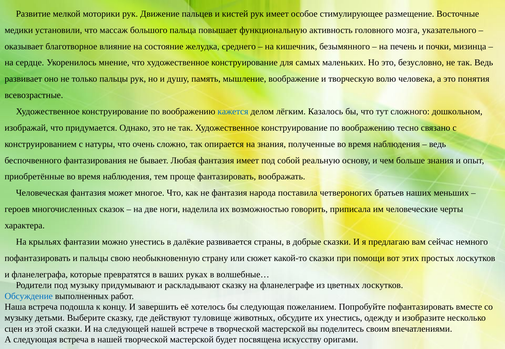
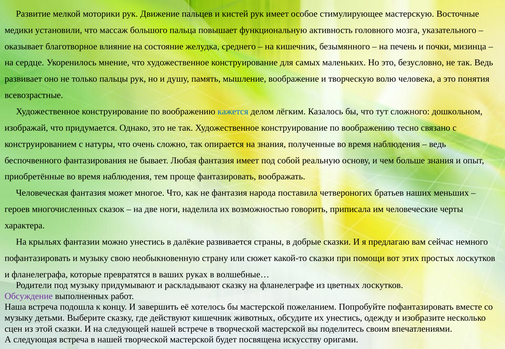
размещение: размещение -> мастерскую
и пальцы: пальцы -> музыку
Обсуждение colour: blue -> purple
бы следующая: следующая -> мастерской
действуют туловище: туловище -> кишечник
